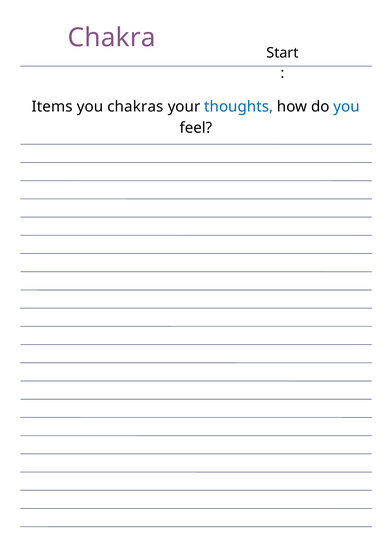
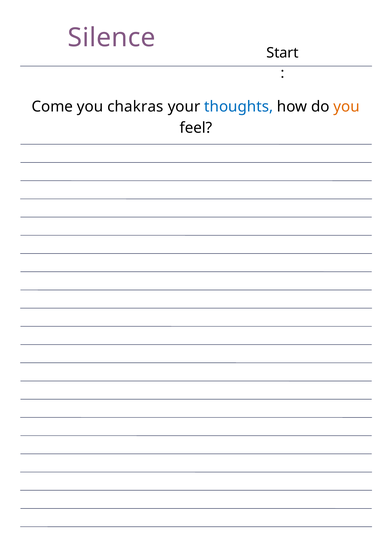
Chakra: Chakra -> Silence
Items: Items -> Come
you at (347, 107) colour: blue -> orange
